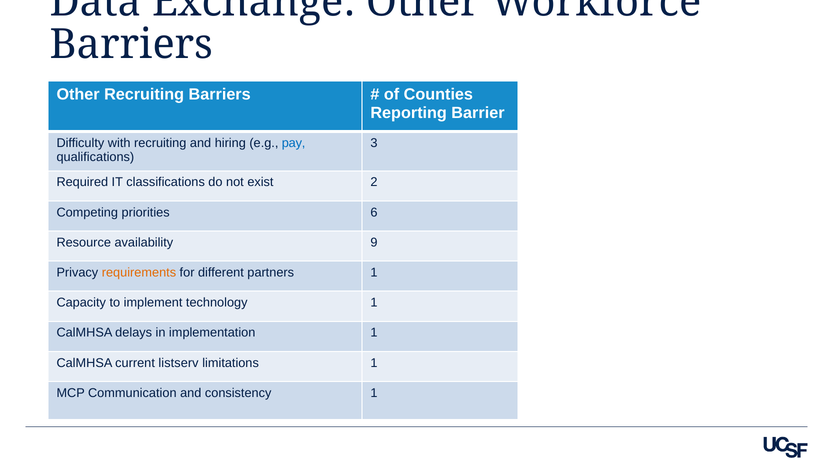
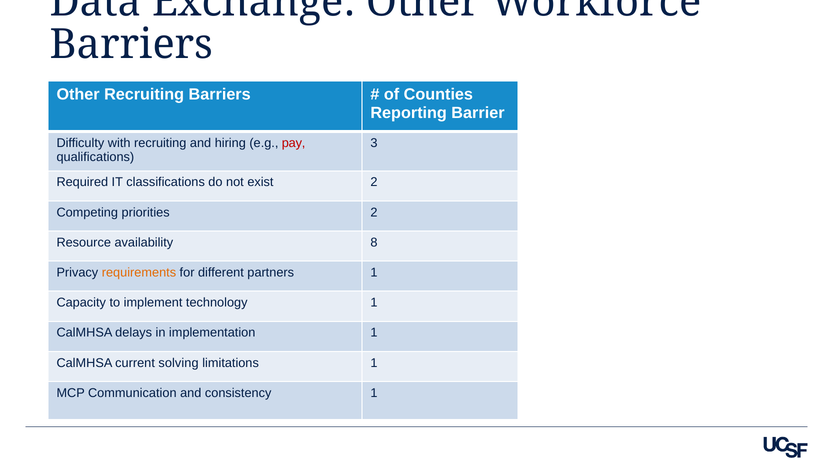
pay colour: blue -> red
priorities 6: 6 -> 2
9: 9 -> 8
listserv: listserv -> solving
